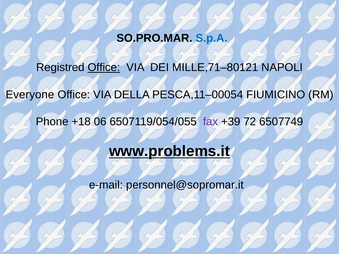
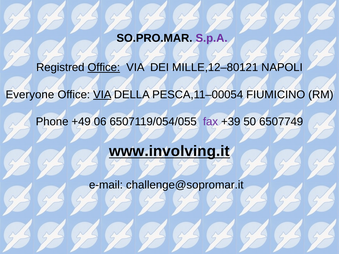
S.p.A colour: blue -> purple
MILLE,71–80121: MILLE,71–80121 -> MILLE,12–80121
VIA at (102, 95) underline: none -> present
+18: +18 -> +49
72: 72 -> 50
www.problems.it: www.problems.it -> www.involving.it
personnel@sopromar.it: personnel@sopromar.it -> challenge@sopromar.it
